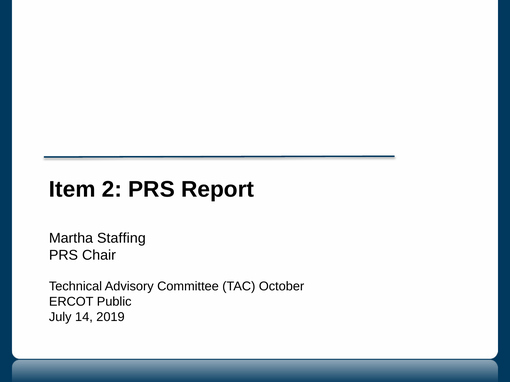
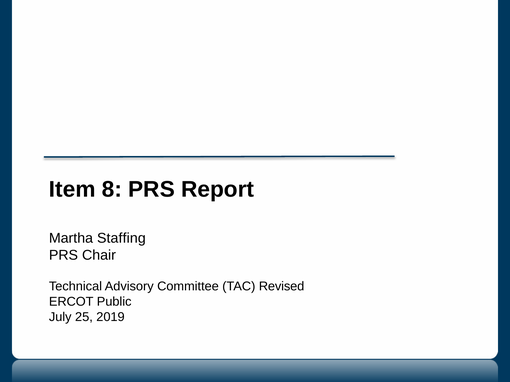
2: 2 -> 8
October: October -> Revised
14: 14 -> 25
